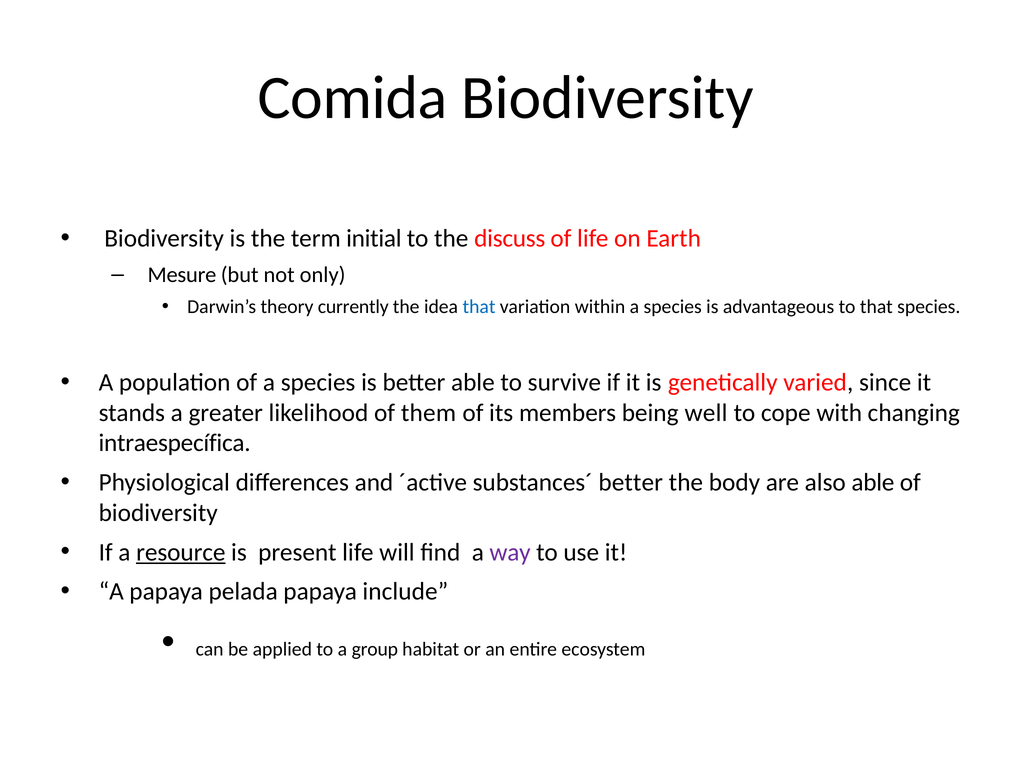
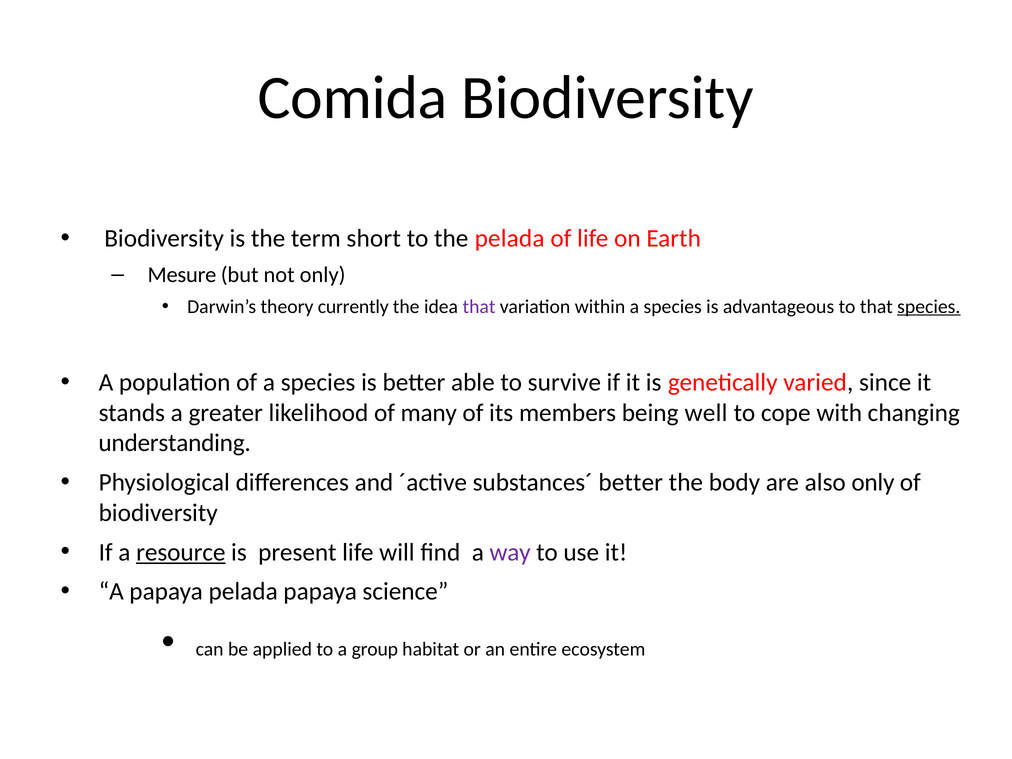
initial: initial -> short
the discuss: discuss -> pelada
that at (479, 307) colour: blue -> purple
species at (929, 307) underline: none -> present
them: them -> many
intraespecífica: intraespecífica -> understanding
also able: able -> only
include: include -> science
